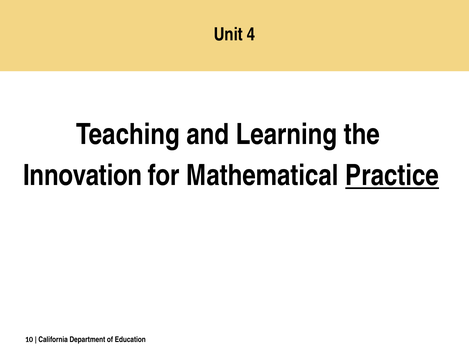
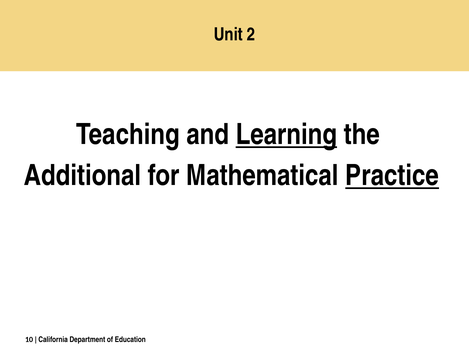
4: 4 -> 2
Learning underline: none -> present
Innovation: Innovation -> Additional
